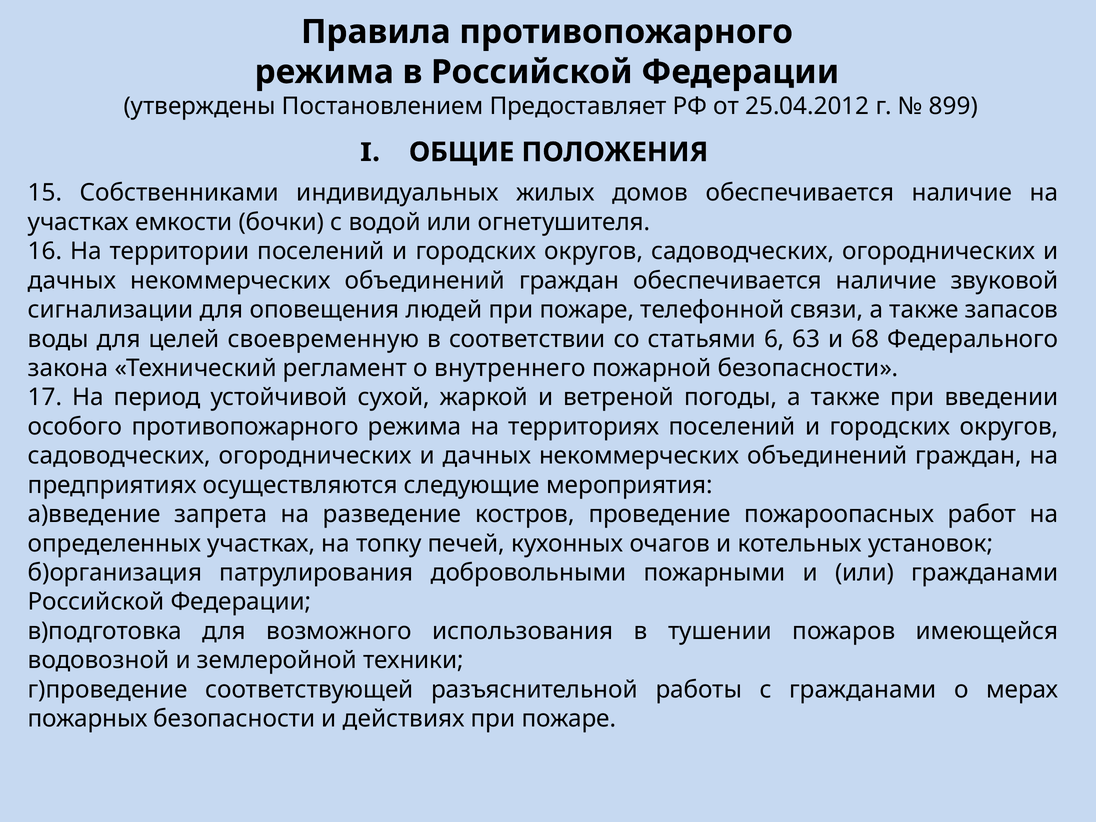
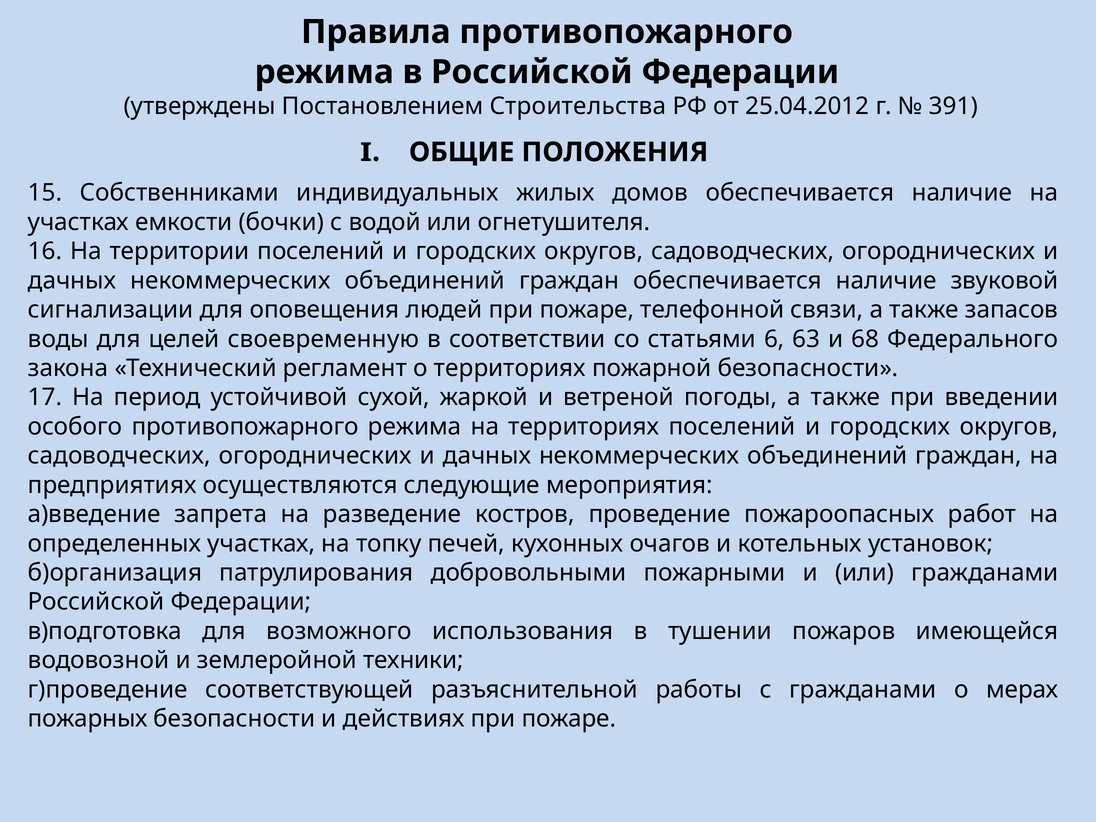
Предоставляет: Предоставляет -> Строительства
899: 899 -> 391
о внутреннего: внутреннего -> территориях
